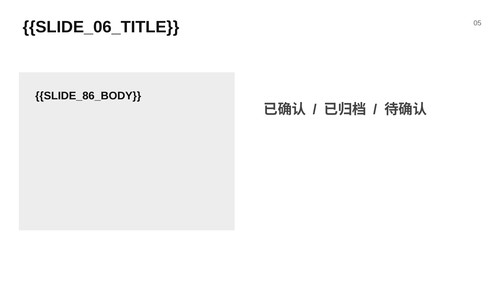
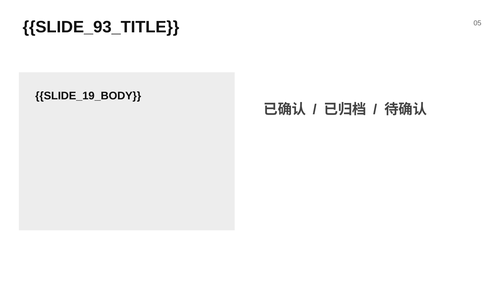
SLIDE_06_TITLE: SLIDE_06_TITLE -> SLIDE_93_TITLE
SLIDE_86_BODY: SLIDE_86_BODY -> SLIDE_19_BODY
